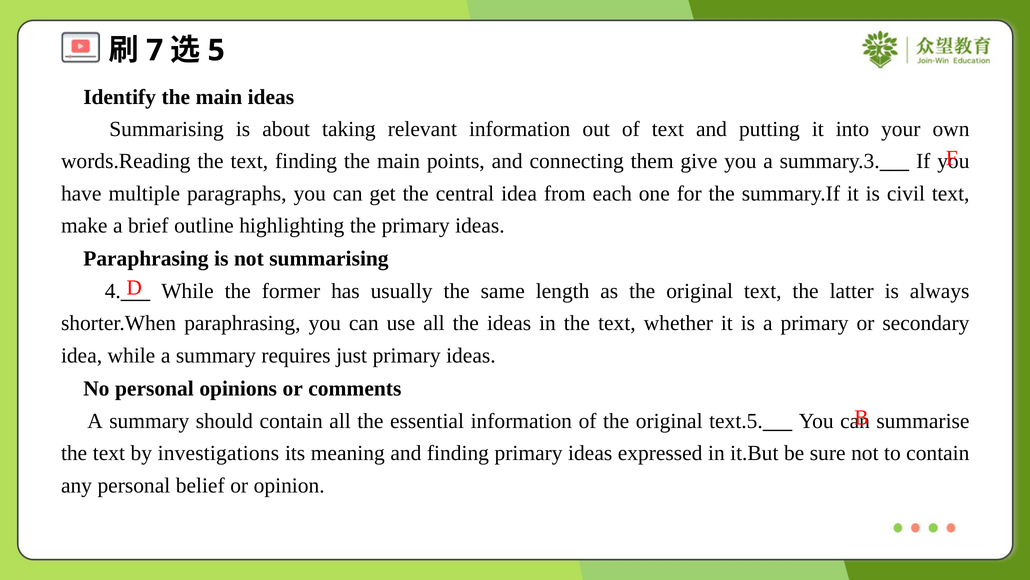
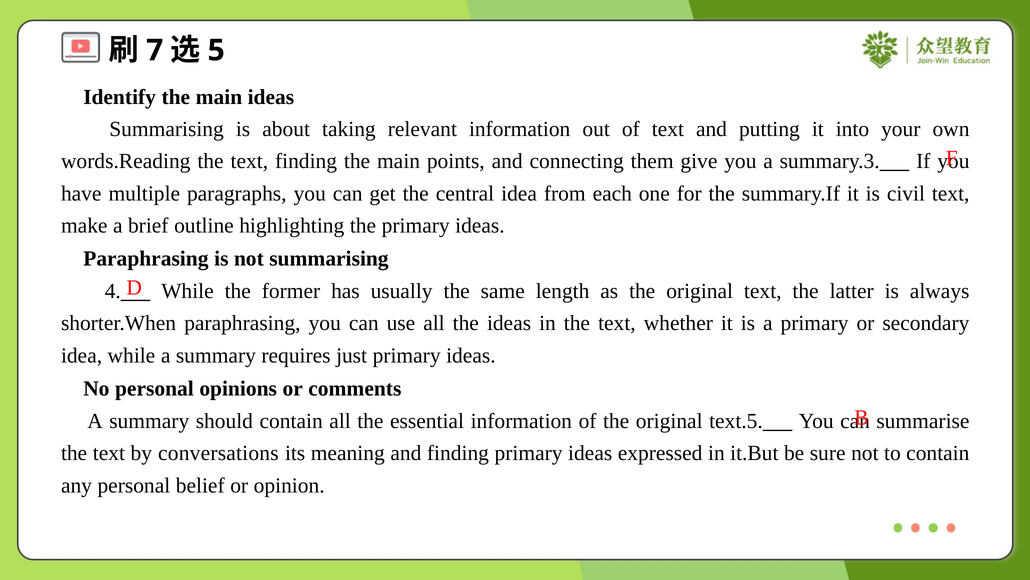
investigations: investigations -> conversations
